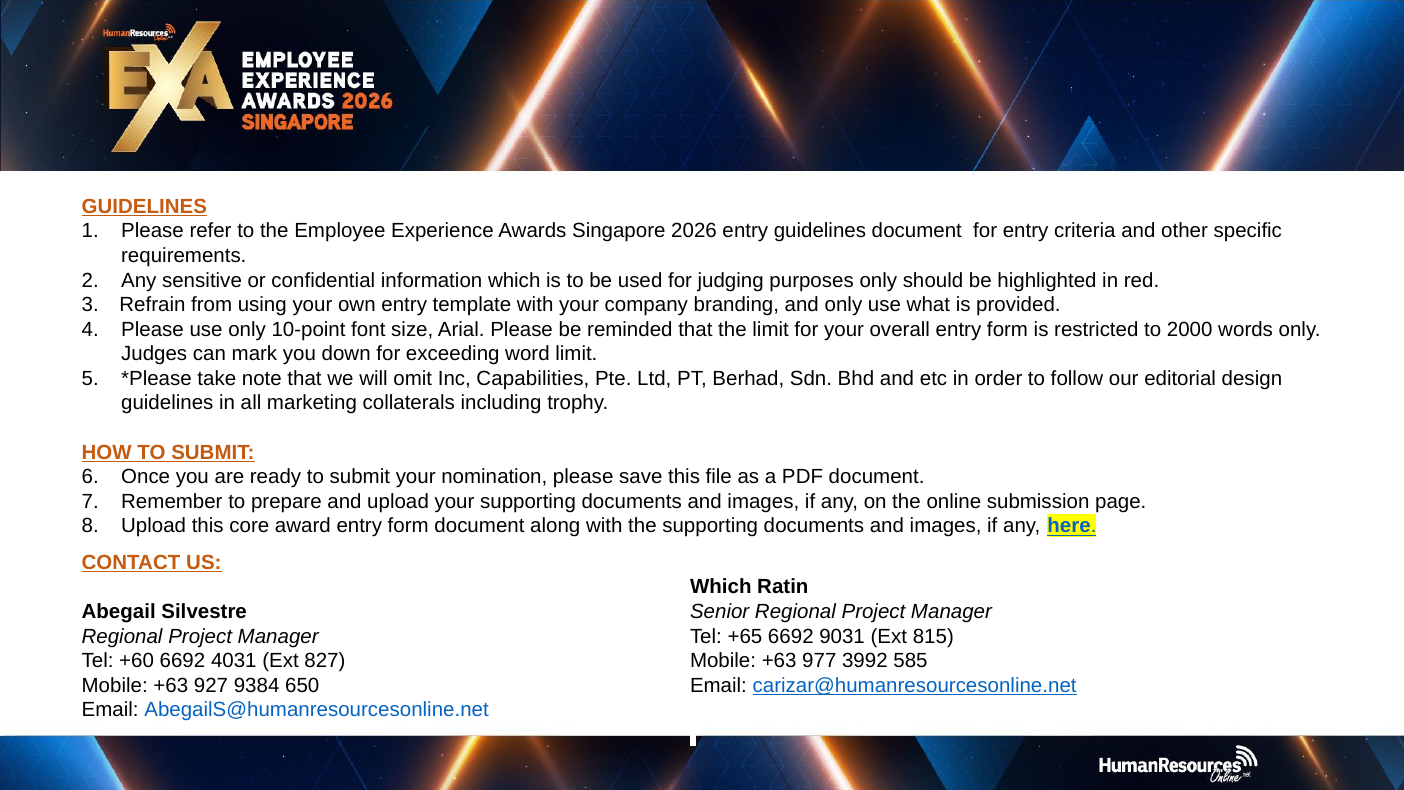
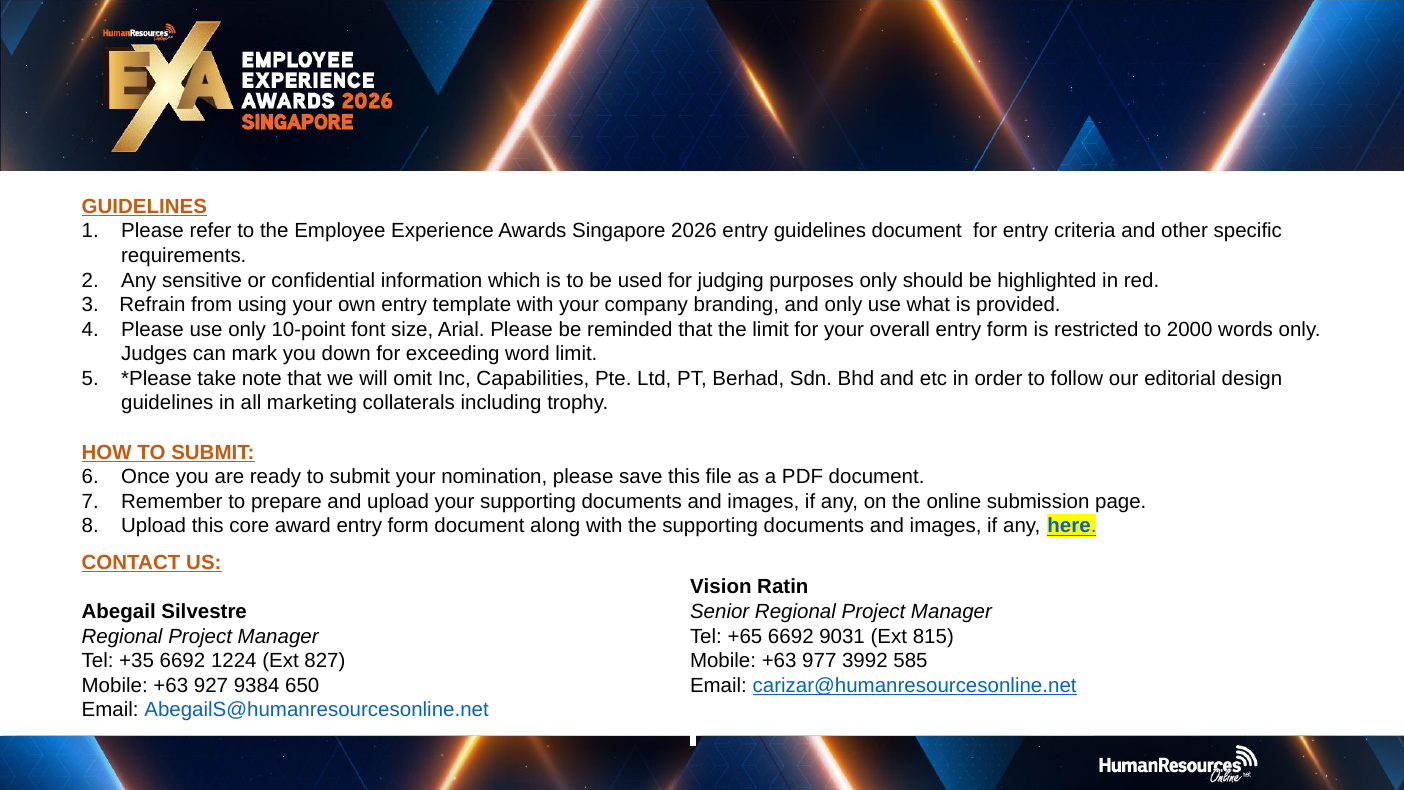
Which at (721, 587): Which -> Vision
+60: +60 -> +35
4031: 4031 -> 1224
